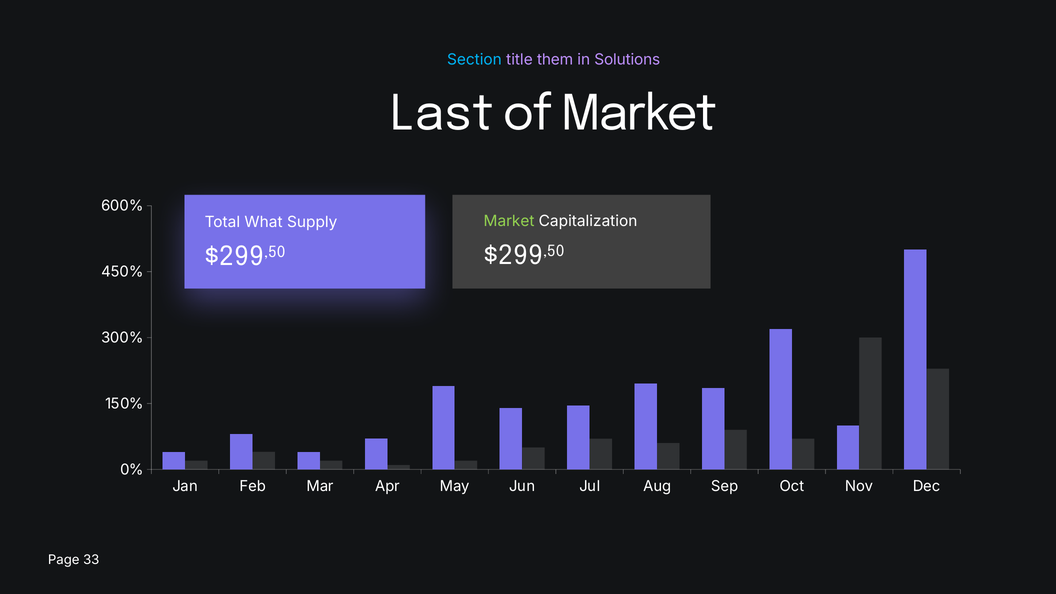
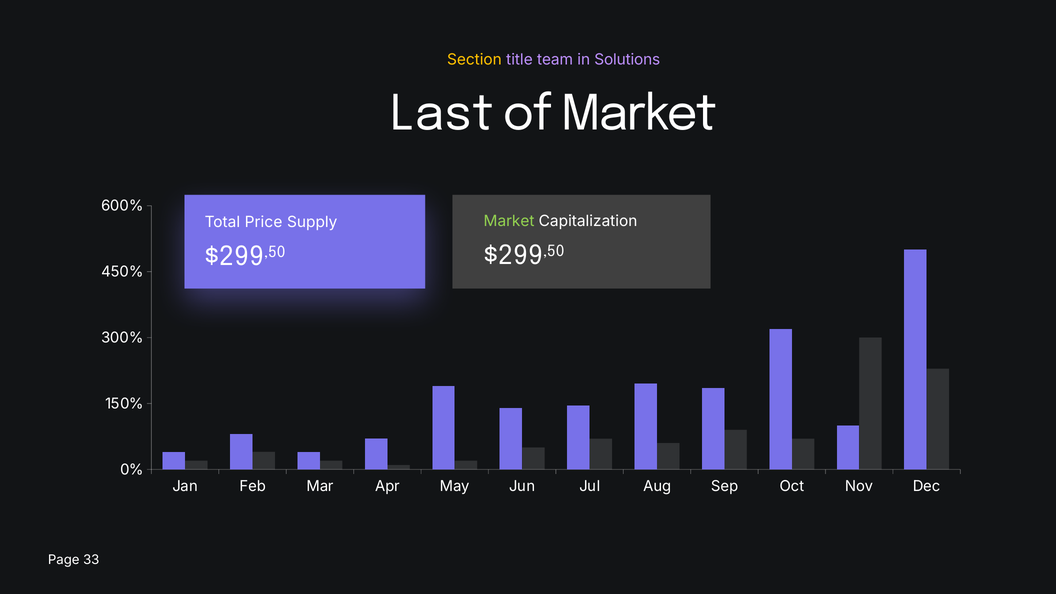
Section colour: light blue -> yellow
them: them -> team
What: What -> Price
